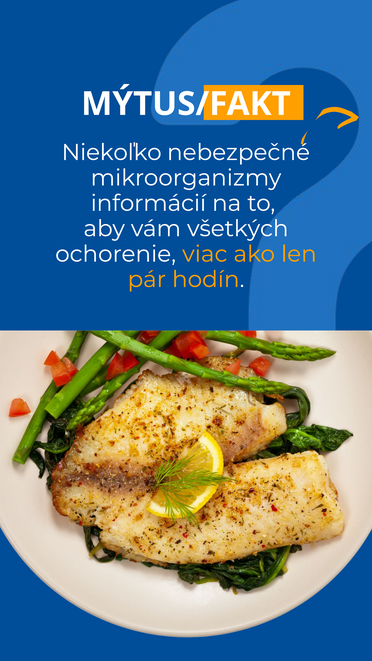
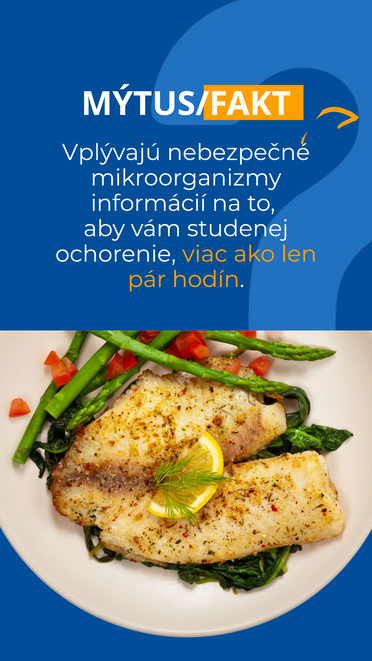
Niekoľko: Niekoľko -> Vplývajú
všetkých: všetkých -> studenej
